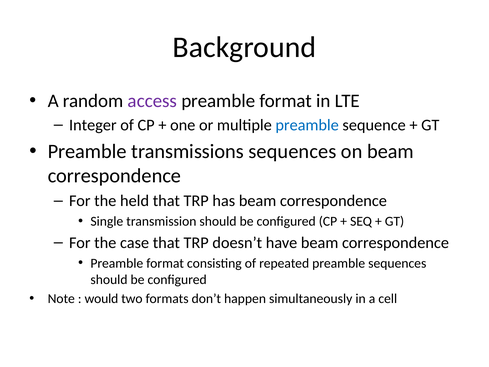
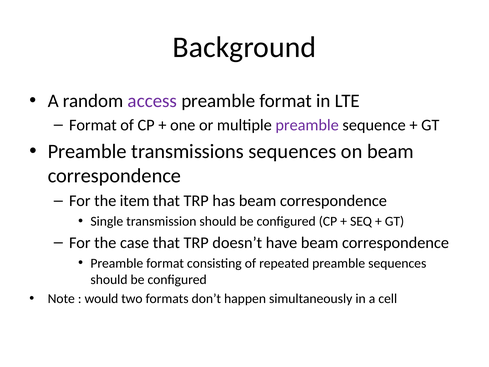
Integer at (93, 125): Integer -> Format
preamble at (307, 125) colour: blue -> purple
held: held -> item
